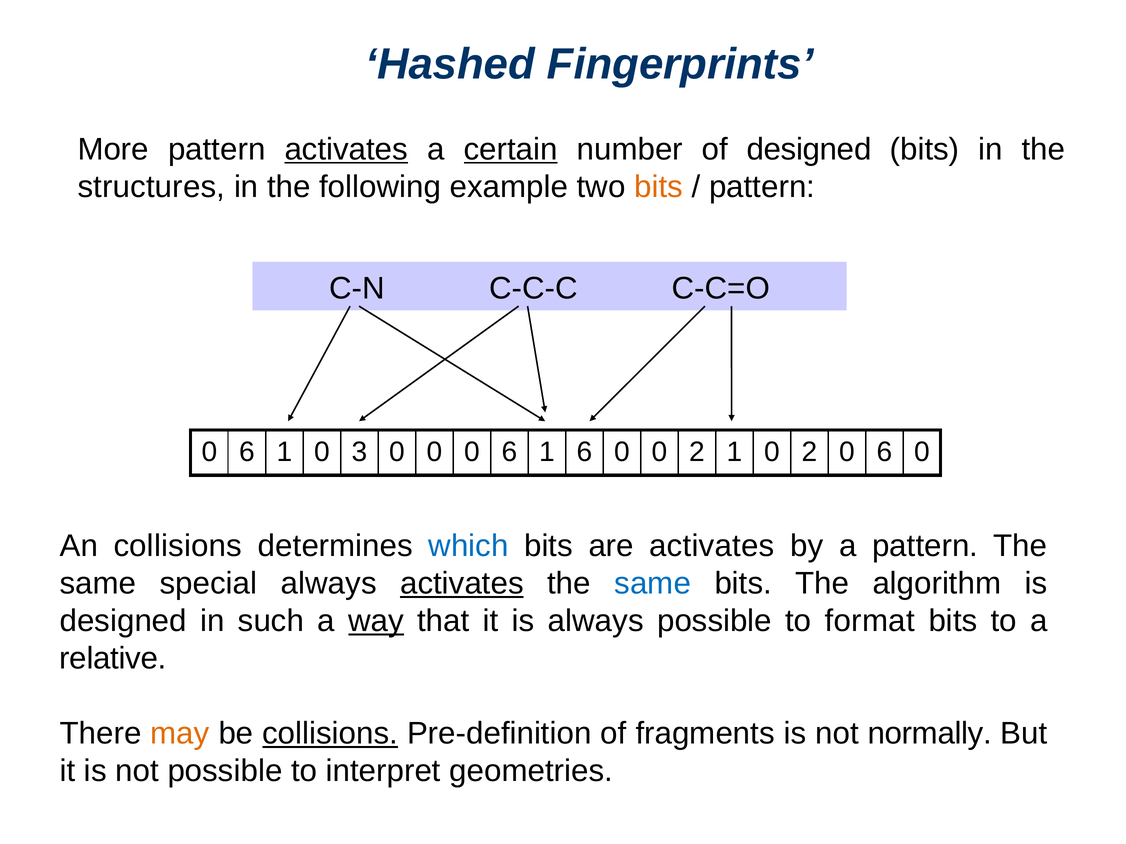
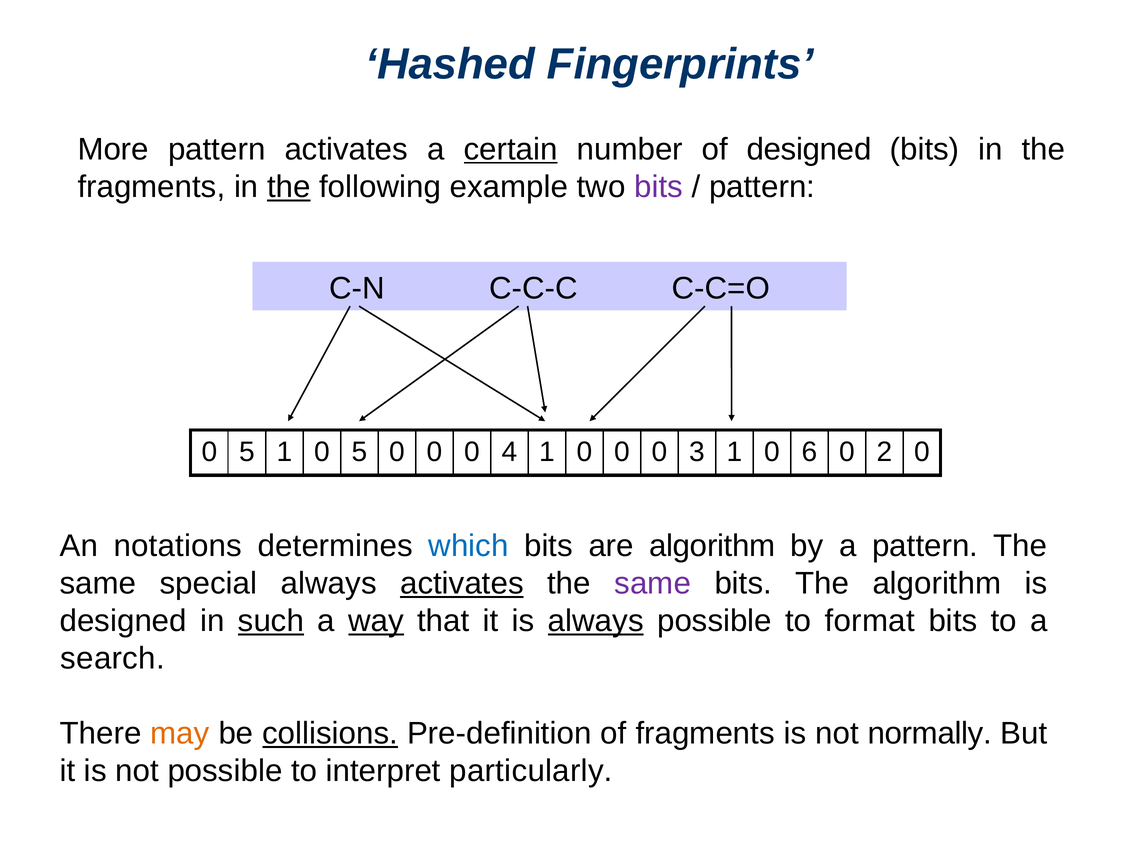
activates at (346, 149) underline: present -> none
structures at (151, 187): structures -> fragments
the at (289, 187) underline: none -> present
bits at (659, 187) colour: orange -> purple
6 at (247, 452): 6 -> 5
1 0 3: 3 -> 5
0 0 6: 6 -> 4
6 at (585, 452): 6 -> 0
0 0 2: 2 -> 3
1 0 2: 2 -> 6
6 at (885, 452): 6 -> 2
An collisions: collisions -> notations
are activates: activates -> algorithm
same at (653, 584) colour: blue -> purple
such underline: none -> present
always at (596, 621) underline: none -> present
relative: relative -> search
geometries: geometries -> particularly
